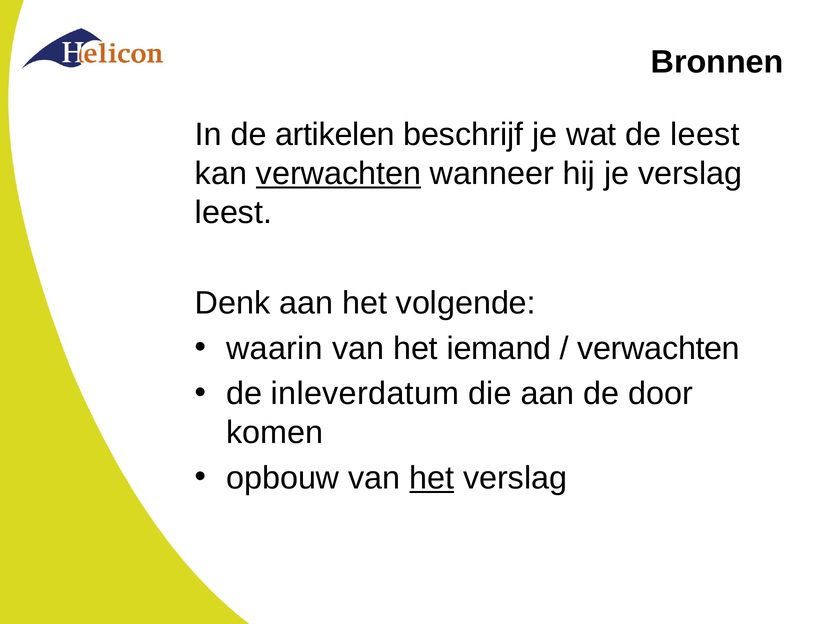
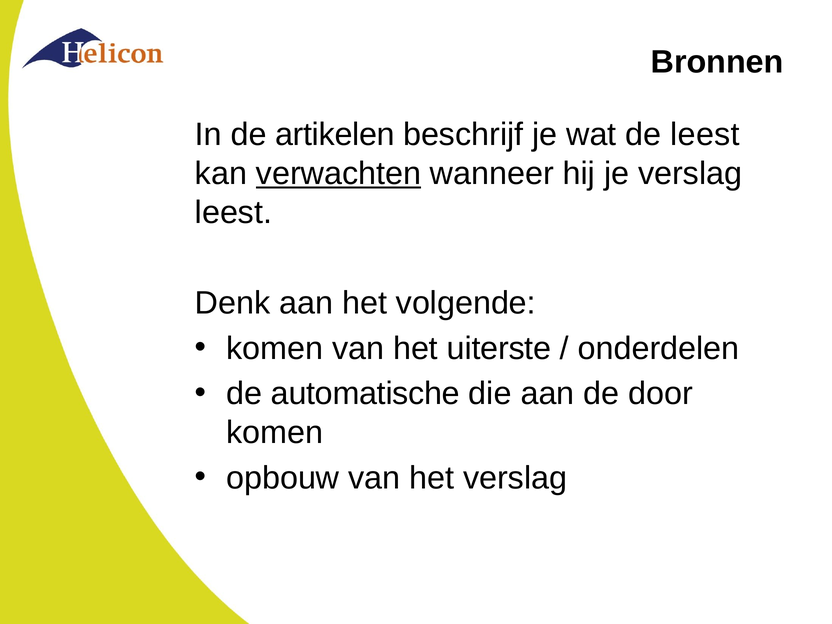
waarin at (275, 348): waarin -> komen
iemand: iemand -> uiterste
verwachten at (659, 348): verwachten -> onderdelen
inleverdatum: inleverdatum -> automatische
het at (432, 478) underline: present -> none
